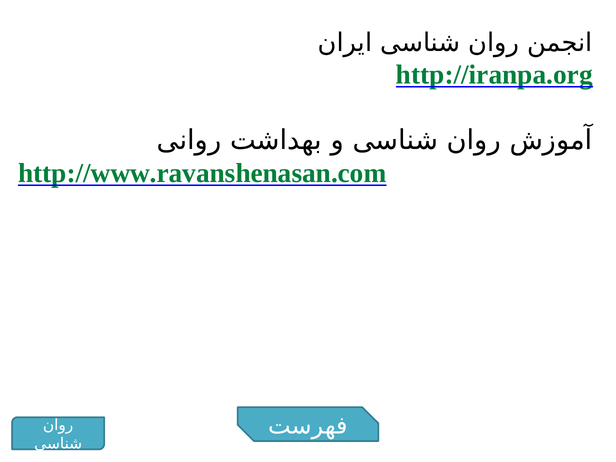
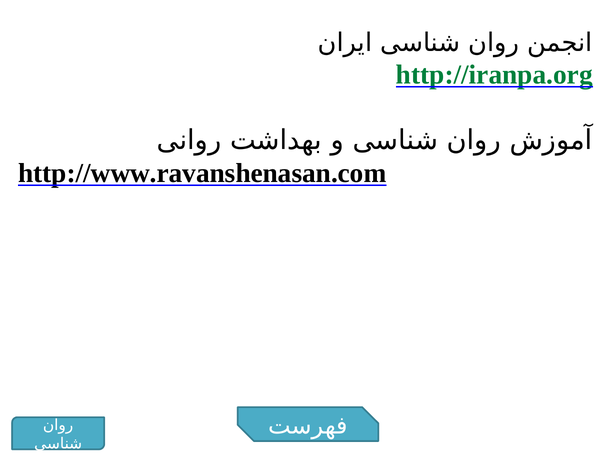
http://www.ravanshenasan.com colour: green -> black
